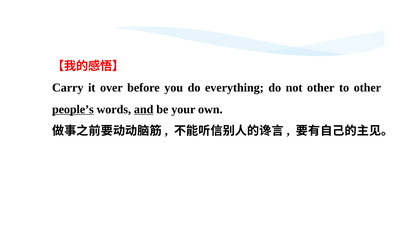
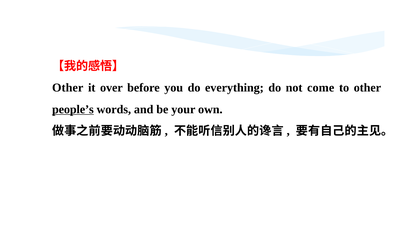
Carry at (68, 88): Carry -> Other
not other: other -> come
and underline: present -> none
